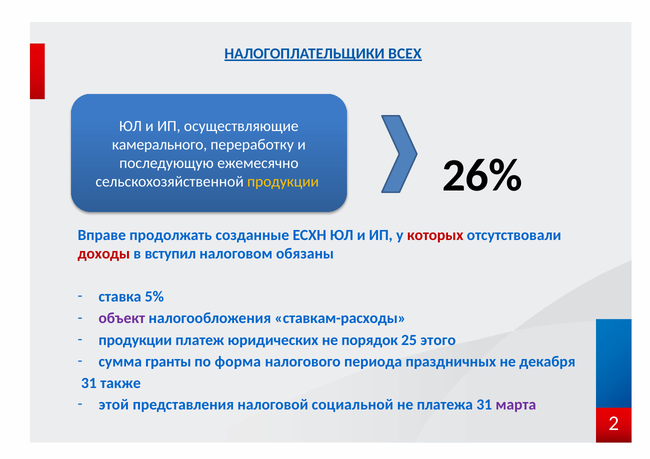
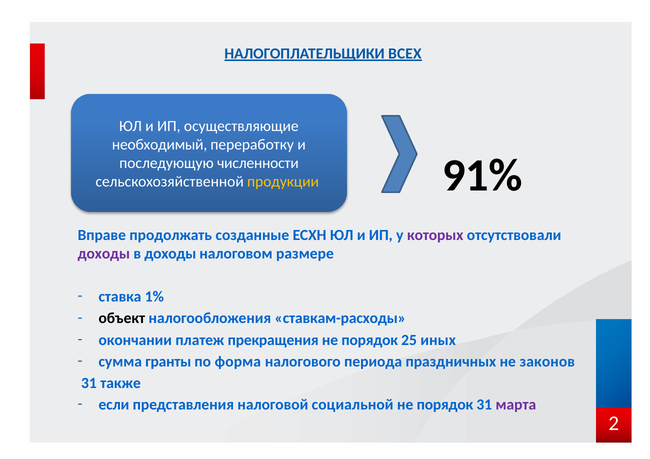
камерального: камерального -> необходимый
26%: 26% -> 91%
ежемесячно: ежемесячно -> численности
которых colour: red -> purple
доходы at (104, 254) colour: red -> purple
в вступил: вступил -> доходы
обязаны: обязаны -> размере
5%: 5% -> 1%
объект colour: purple -> black
продукции at (135, 340): продукции -> окончании
юридических: юридических -> прекращения
этого: этого -> иных
декабря: декабря -> законов
этой: этой -> если
платежа at (445, 405): платежа -> порядок
